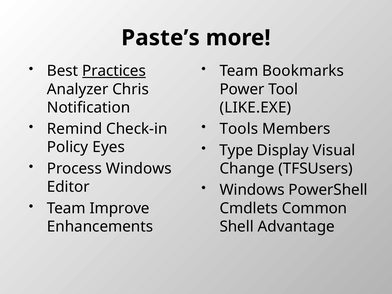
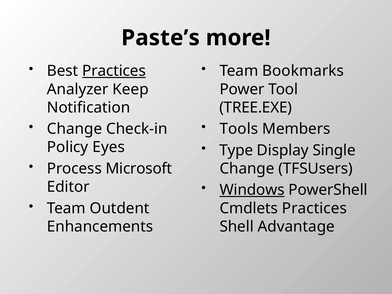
Chris: Chris -> Keep
LIKE.EXE: LIKE.EXE -> TREE.EXE
Remind at (75, 129): Remind -> Change
Visual: Visual -> Single
Process Windows: Windows -> Microsoft
Windows at (252, 190) underline: none -> present
Improve: Improve -> Outdent
Cmdlets Common: Common -> Practices
